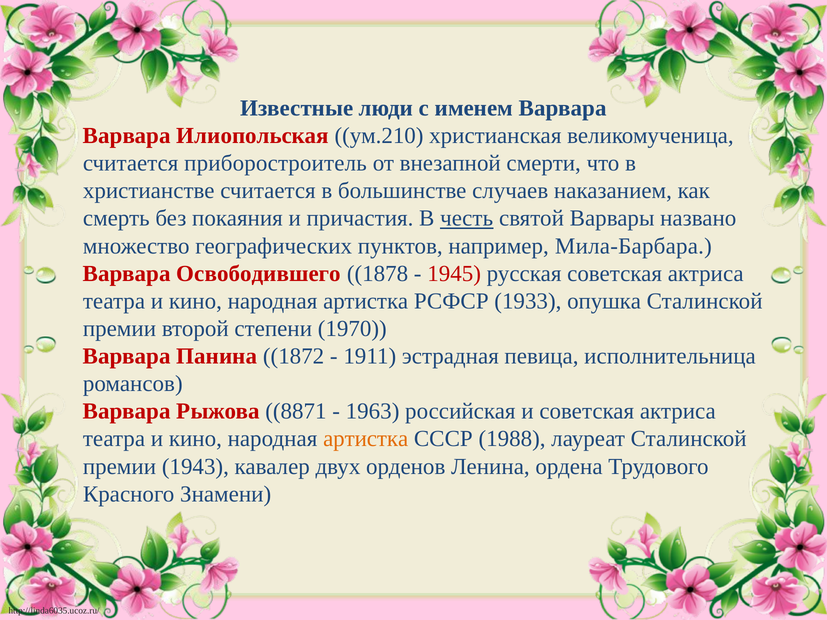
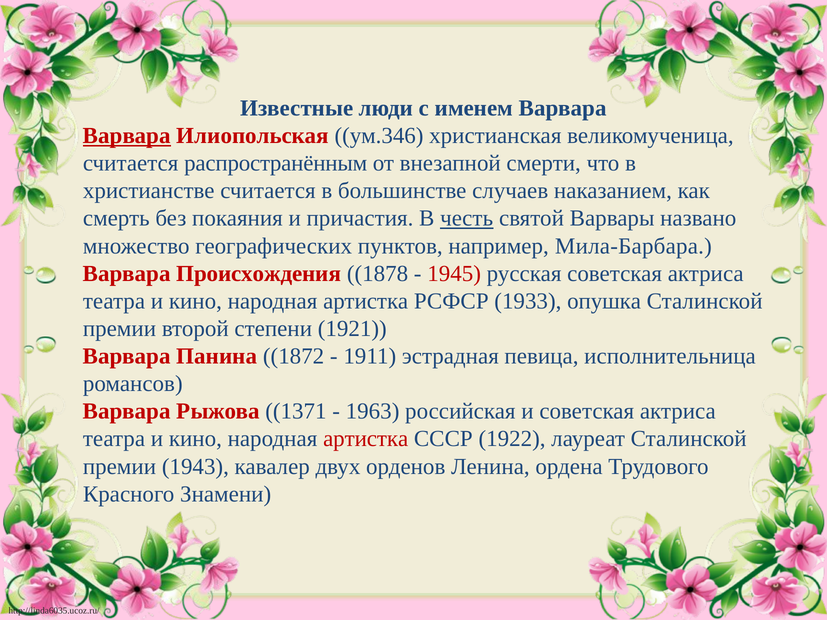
Варвара at (127, 136) underline: none -> present
ум.210: ум.210 -> ум.346
приборостроитель: приборостроитель -> распространённым
Освободившего: Освободившего -> Происхождения
1970: 1970 -> 1921
8871: 8871 -> 1371
артистка at (366, 439) colour: orange -> red
1988: 1988 -> 1922
